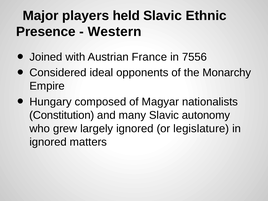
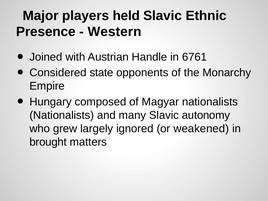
France: France -> Handle
7556: 7556 -> 6761
ideal: ideal -> state
Constitution at (62, 115): Constitution -> Nationalists
legislature: legislature -> weakened
ignored at (48, 142): ignored -> brought
